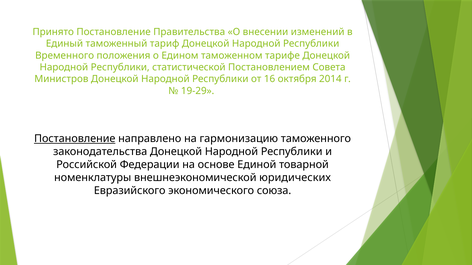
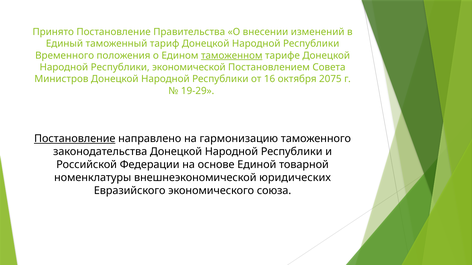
таможенном underline: none -> present
статистической: статистической -> экономической
2014: 2014 -> 2075
